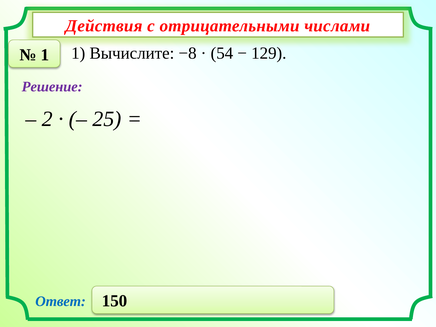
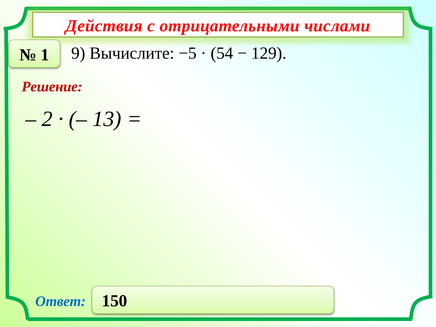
1 1: 1 -> 9
−8: −8 -> −5
Решение colour: purple -> red
25: 25 -> 13
